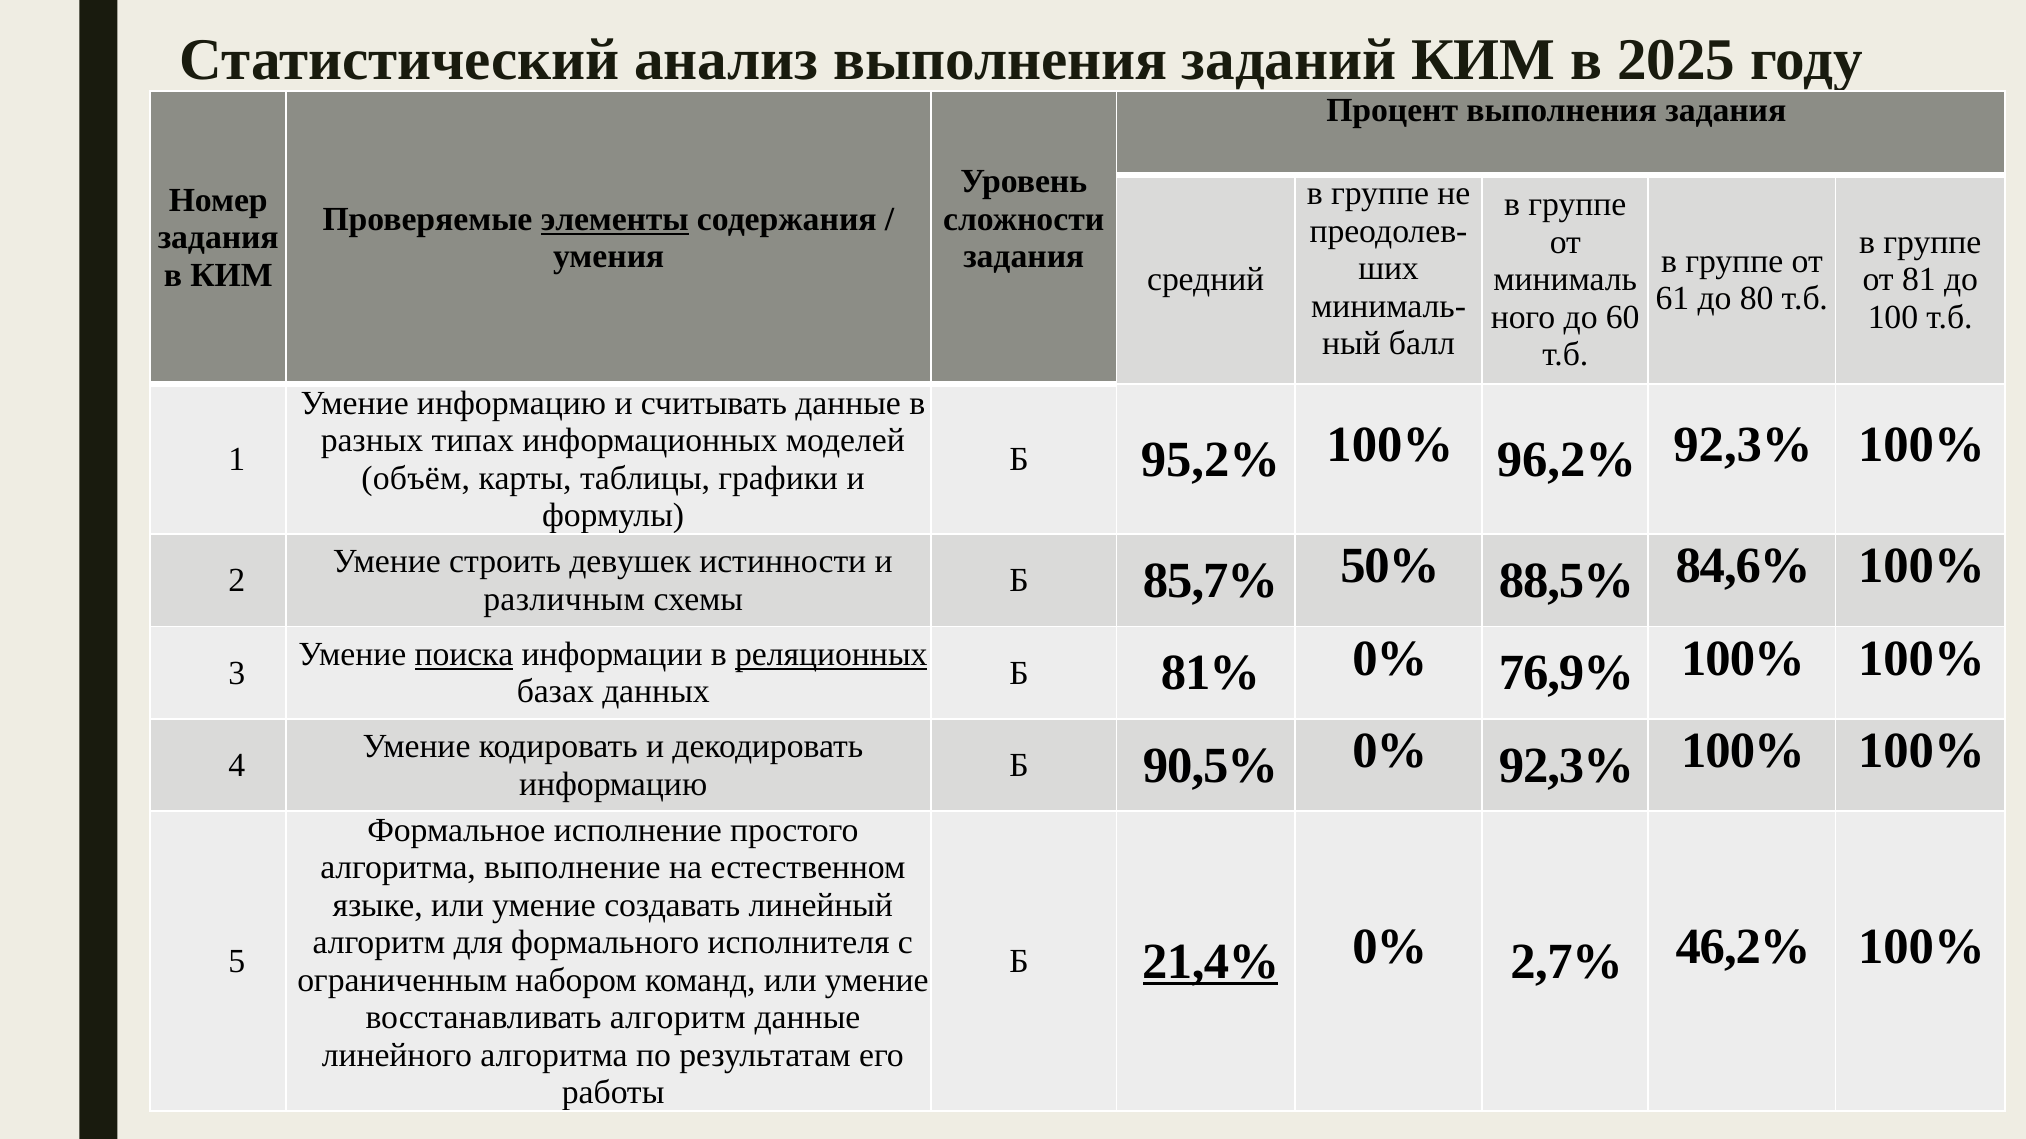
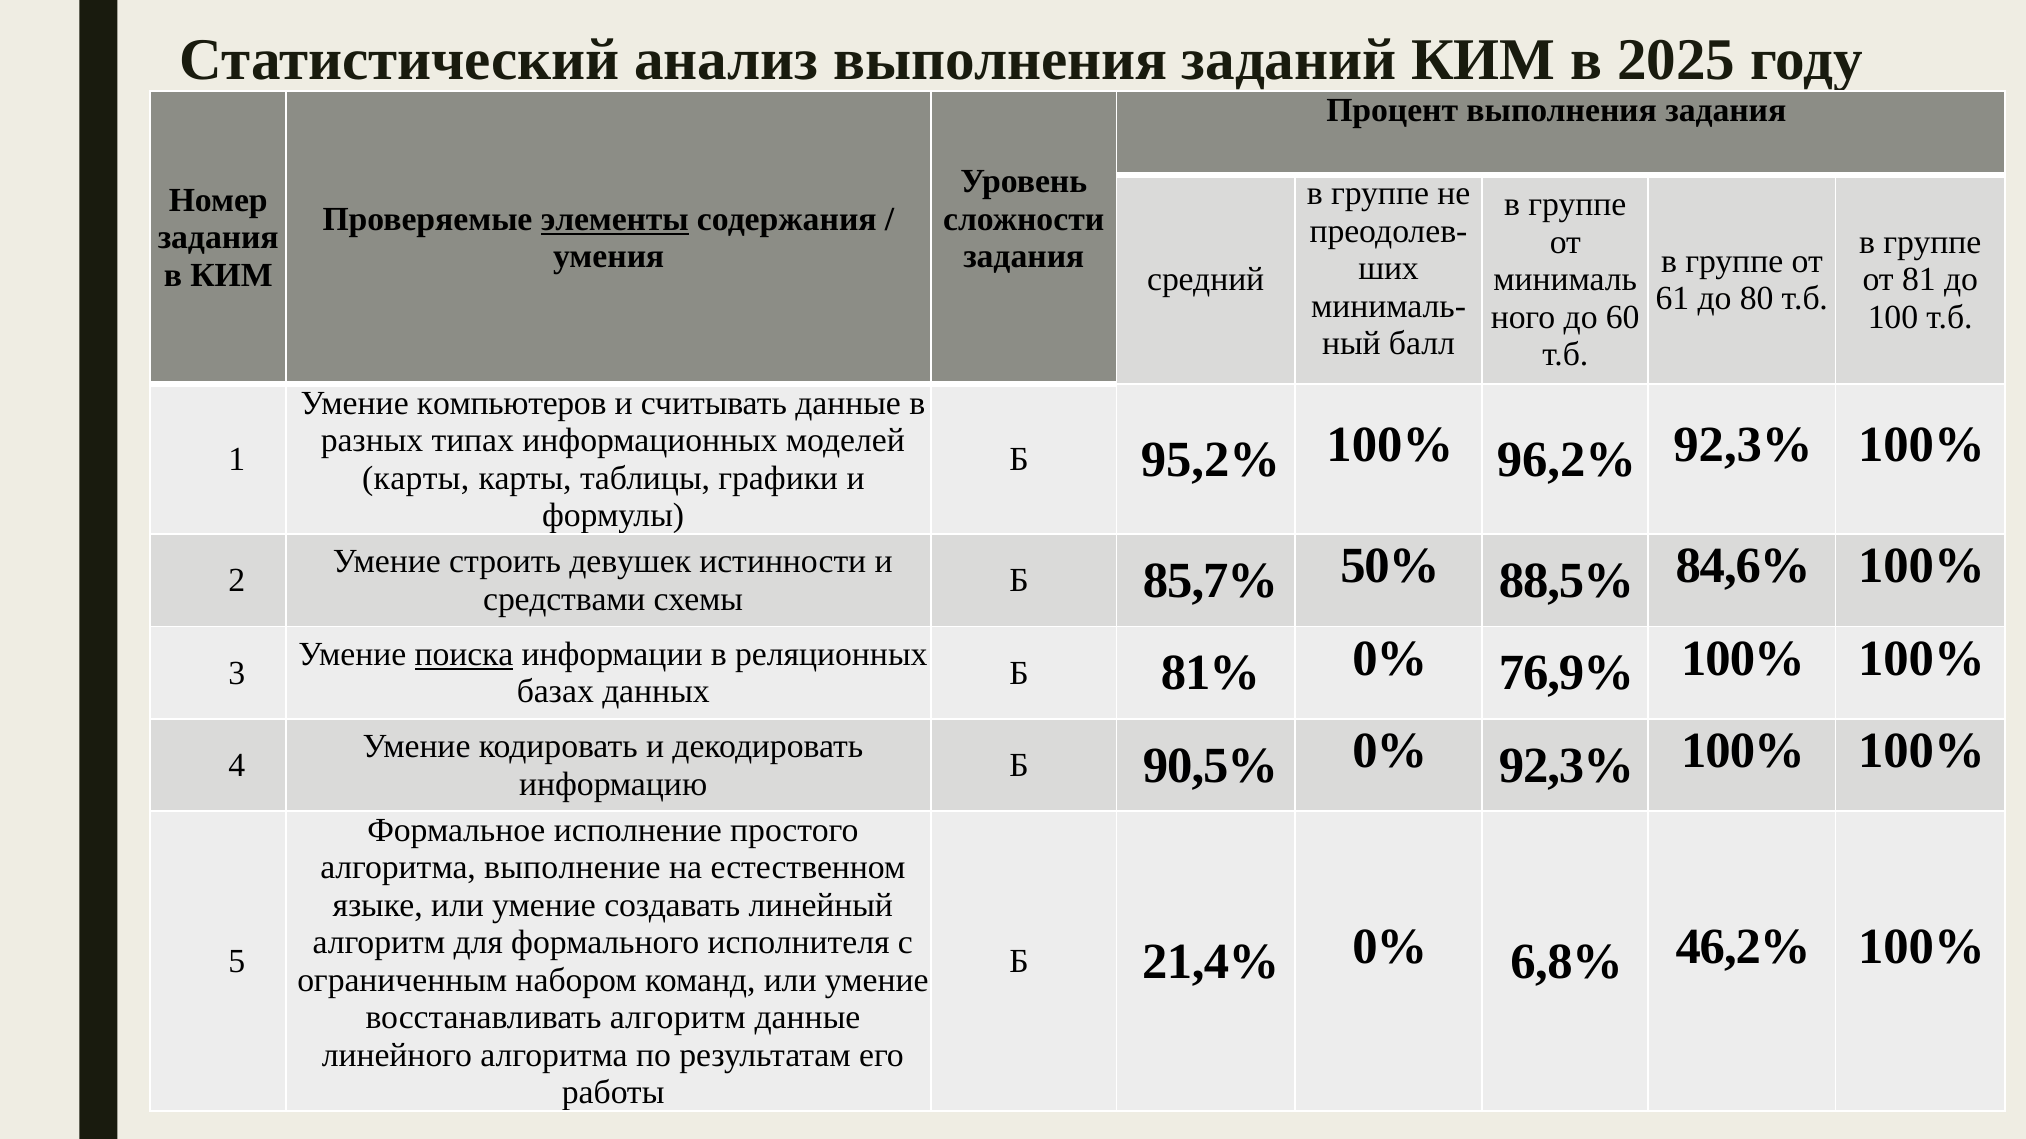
Умение информацию: информацию -> компьютеров
объём at (416, 478): объём -> карты
различным: различным -> средствами
реляционных underline: present -> none
21,4% underline: present -> none
2,7%: 2,7% -> 6,8%
